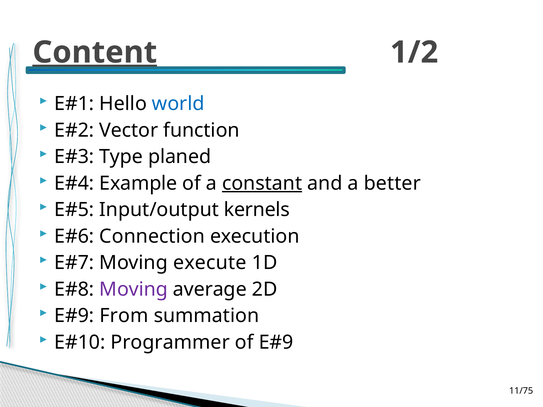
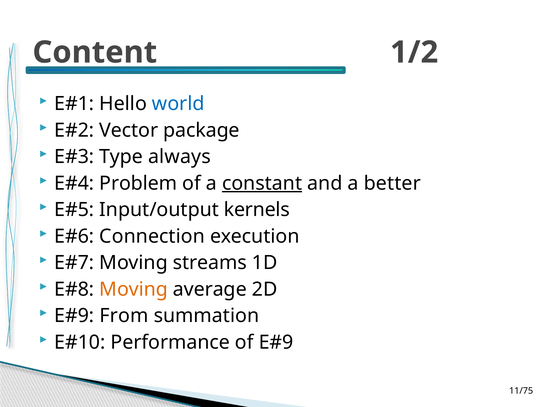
Content underline: present -> none
function: function -> package
planed: planed -> always
Example: Example -> Problem
execute: execute -> streams
Moving at (134, 289) colour: purple -> orange
Programmer: Programmer -> Performance
